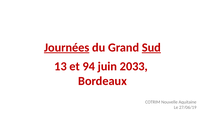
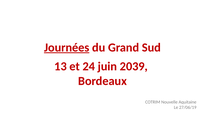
Sud underline: present -> none
94: 94 -> 24
2033: 2033 -> 2039
